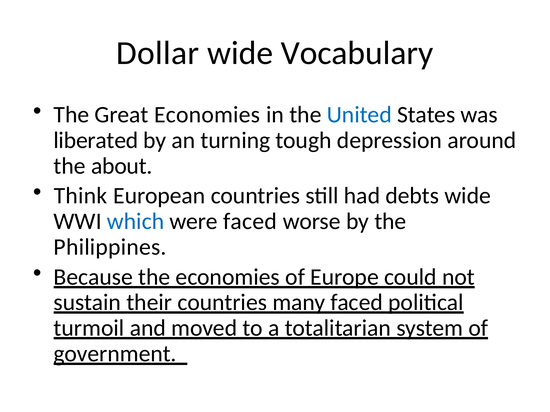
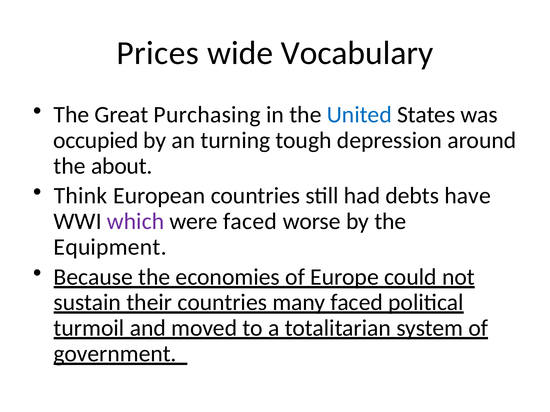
Dollar: Dollar -> Prices
Great Economies: Economies -> Purchasing
liberated: liberated -> occupied
debts wide: wide -> have
which colour: blue -> purple
Philippines: Philippines -> Equipment
